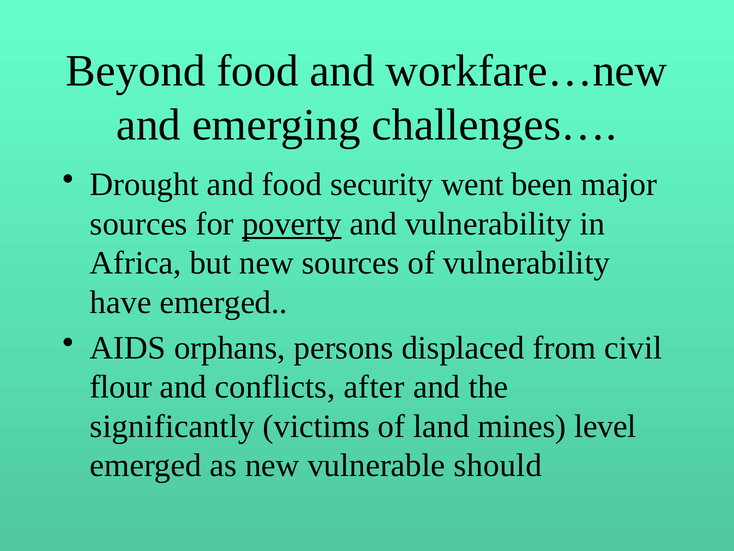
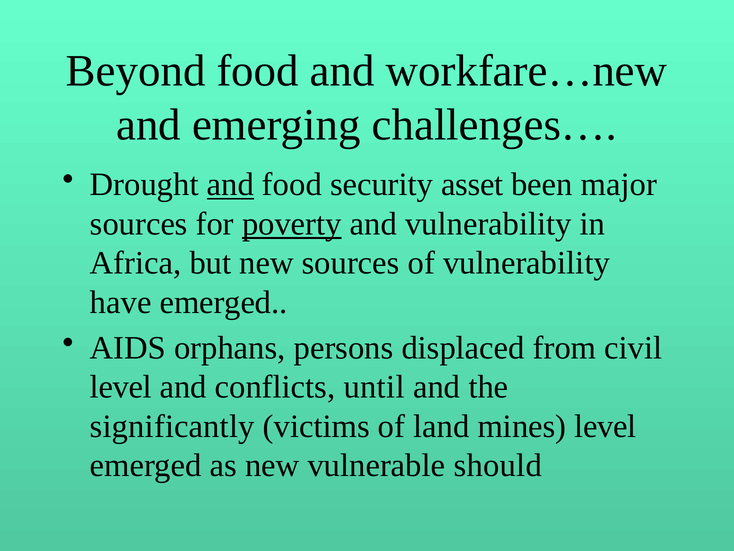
and at (230, 185) underline: none -> present
went: went -> asset
flour at (121, 387): flour -> level
after: after -> until
